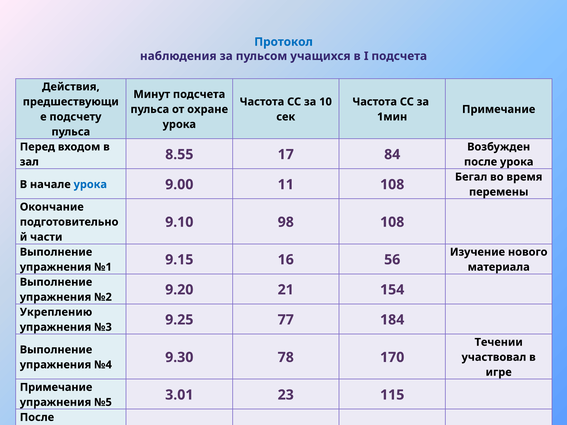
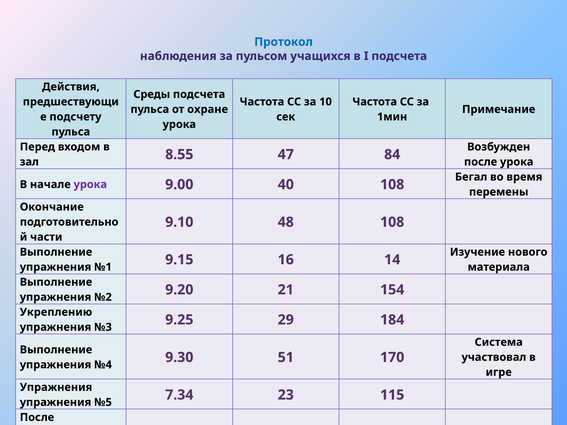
Минут at (152, 94): Минут -> Среды
8.55 17: 17 -> 47
урока at (90, 185) colour: blue -> purple
11: 11 -> 40
98: 98 -> 48
56: 56 -> 14
77: 77 -> 29
Течении: Течении -> Система
78: 78 -> 51
Примечание at (56, 387): Примечание -> Упражнения
3.01: 3.01 -> 7.34
